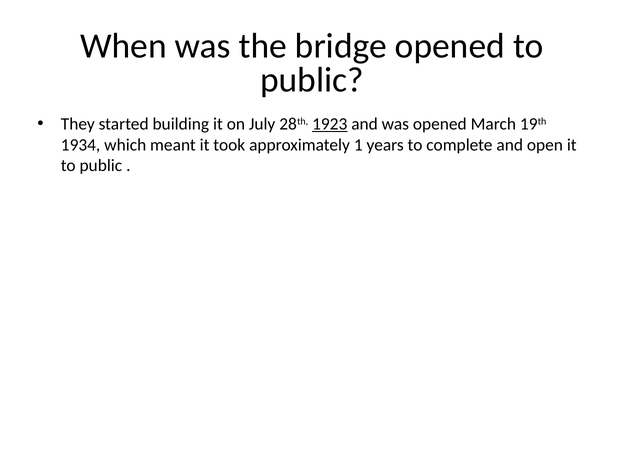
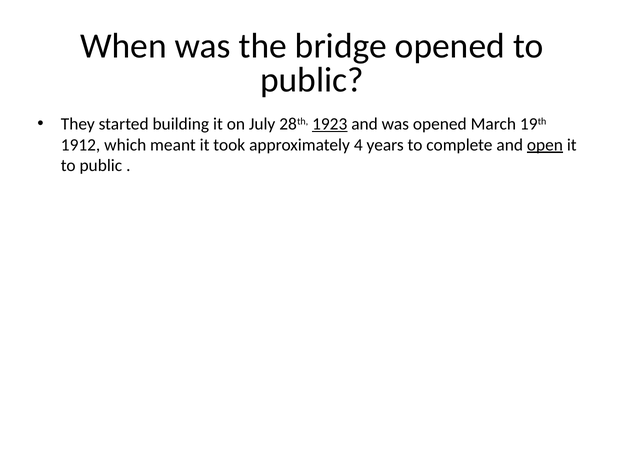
1934: 1934 -> 1912
1: 1 -> 4
open underline: none -> present
